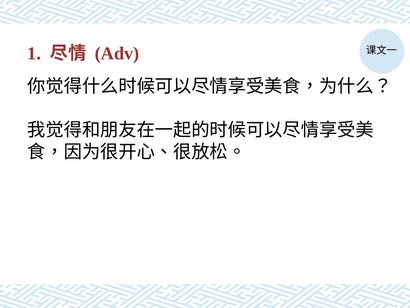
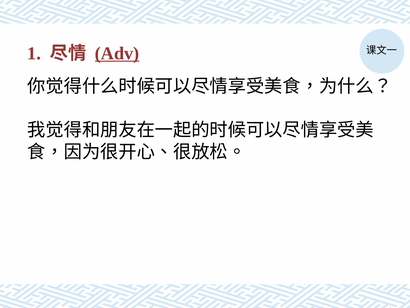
Adv underline: none -> present
